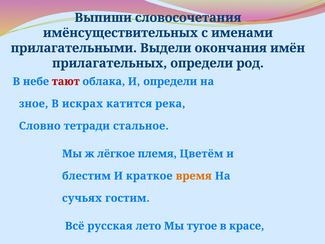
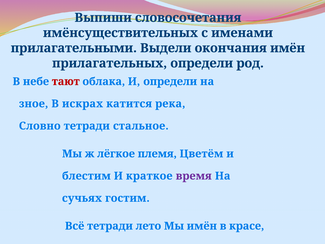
время colour: orange -> purple
Всё русская: русская -> тетради
Мы тугое: тугое -> имён
